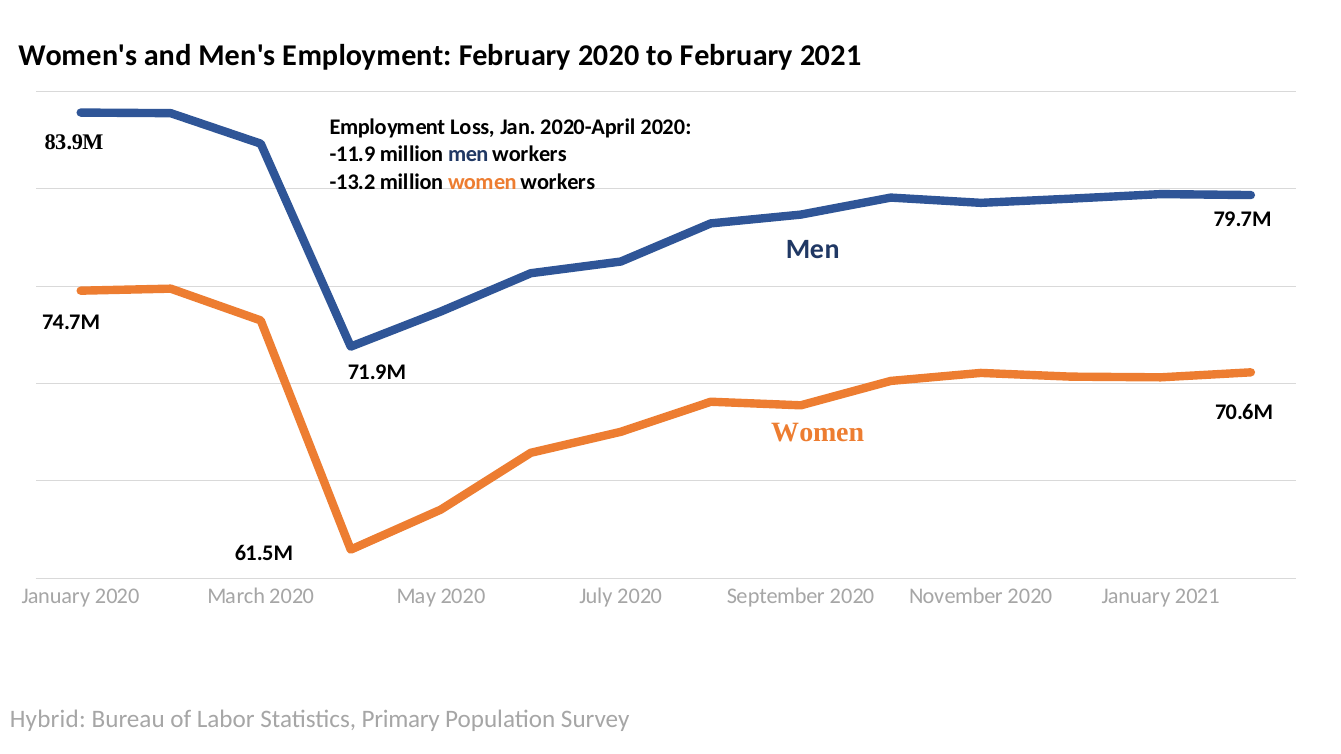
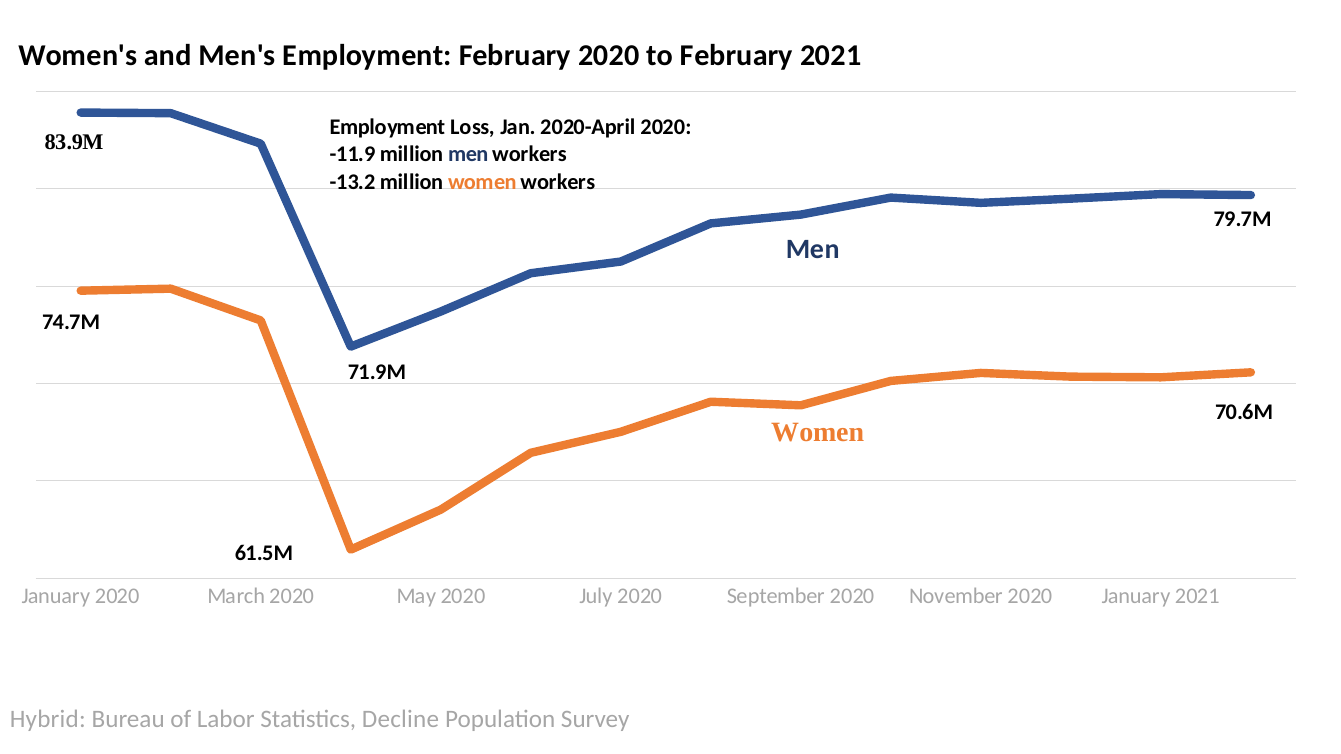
Primary: Primary -> Decline
